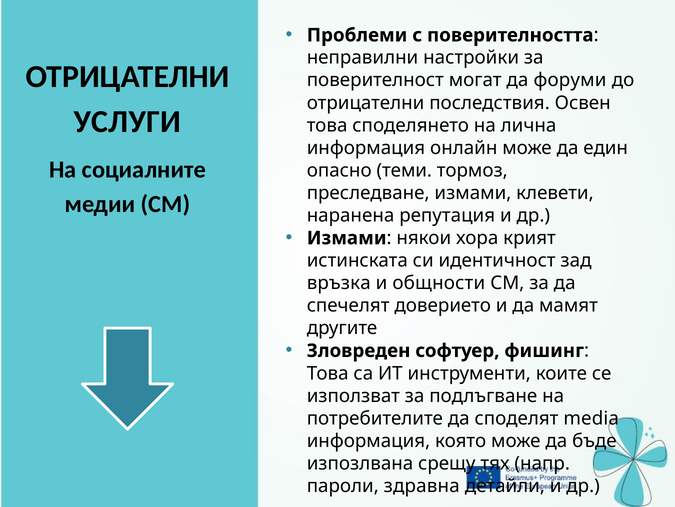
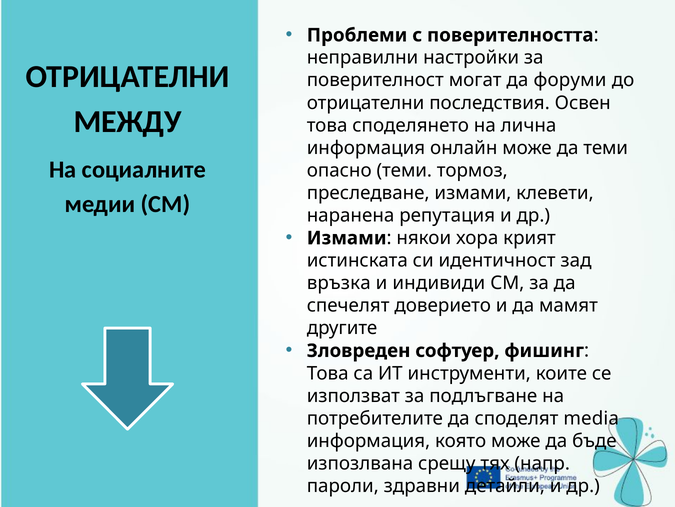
УСЛУГИ: УСЛУГИ -> МЕЖДУ
да един: един -> теми
общности: общности -> индивиди
здравна: здравна -> здравни
